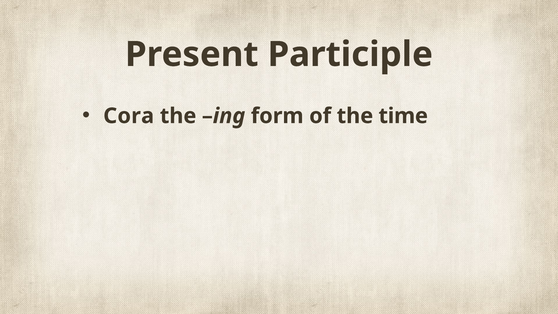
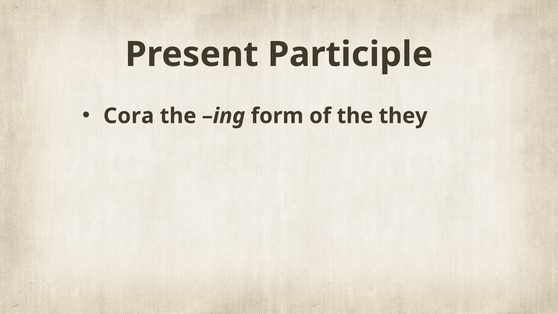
time: time -> they
